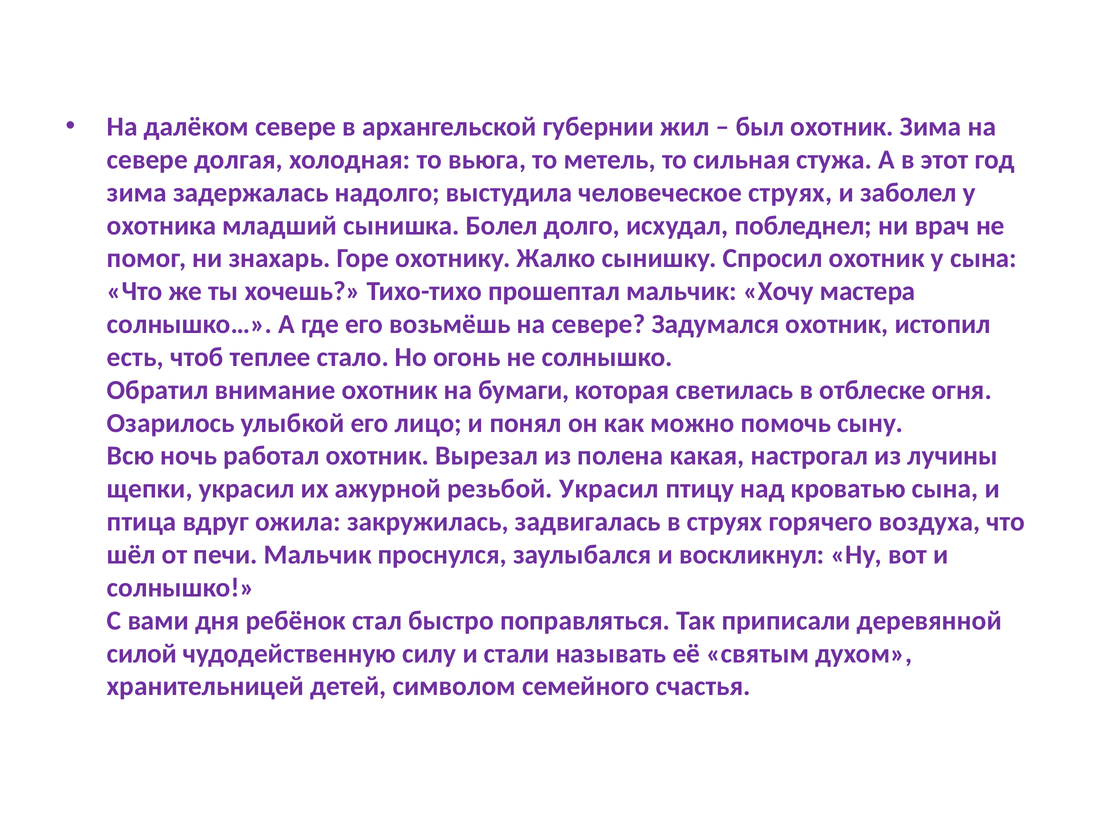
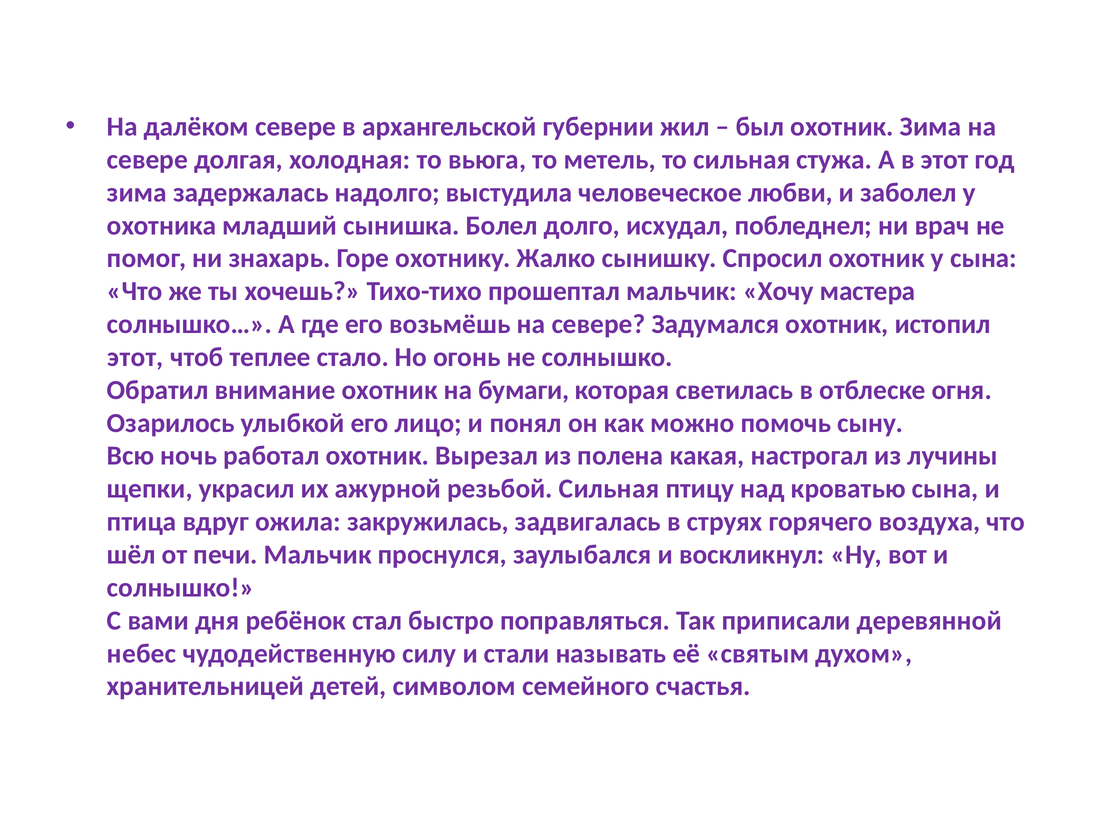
человеческое струях: струях -> любви
есть at (135, 357): есть -> этот
резьбой Украсил: Украсил -> Сильная
силой: силой -> небес
